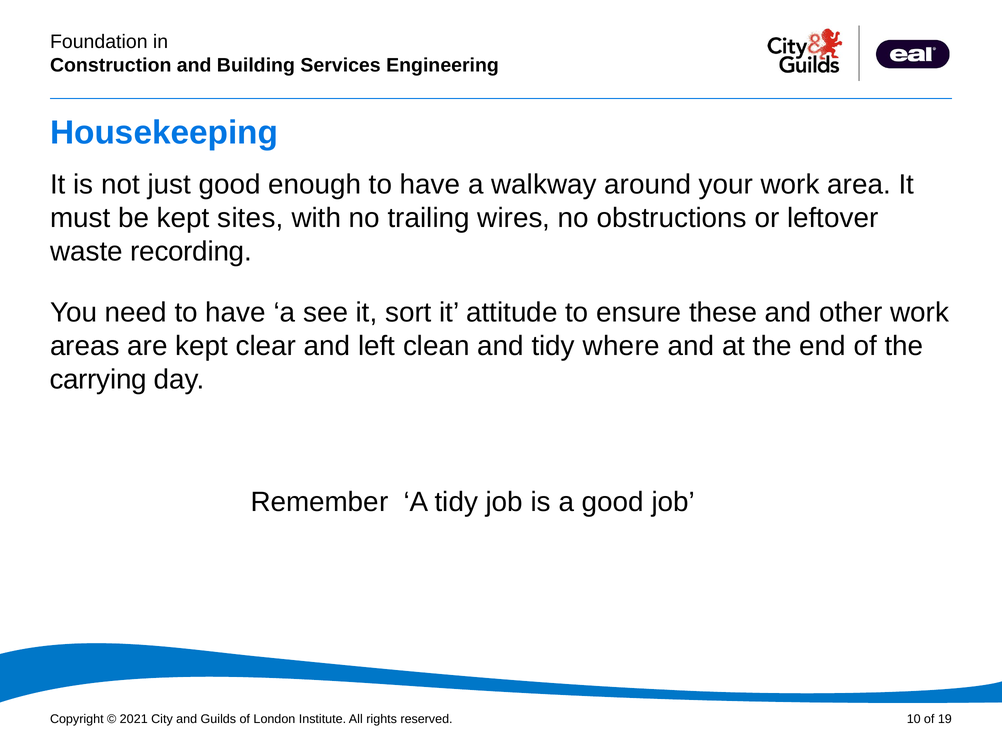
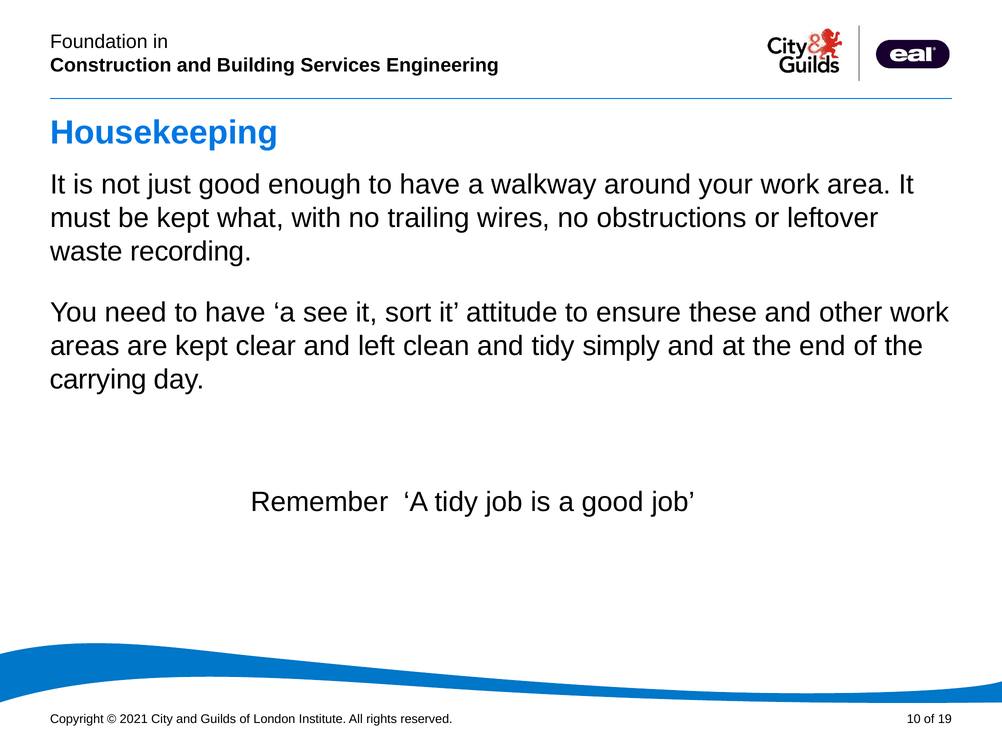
sites: sites -> what
where: where -> simply
